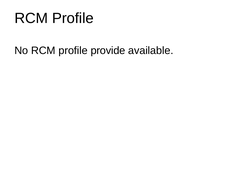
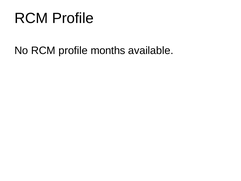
provide: provide -> months
